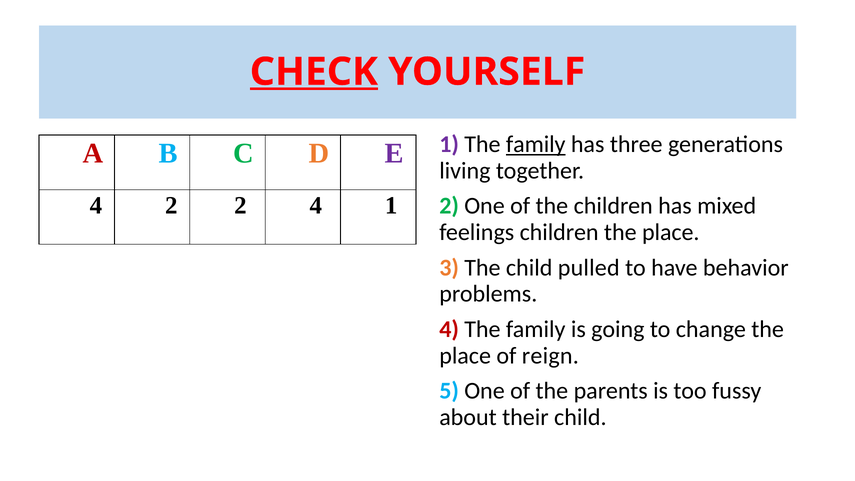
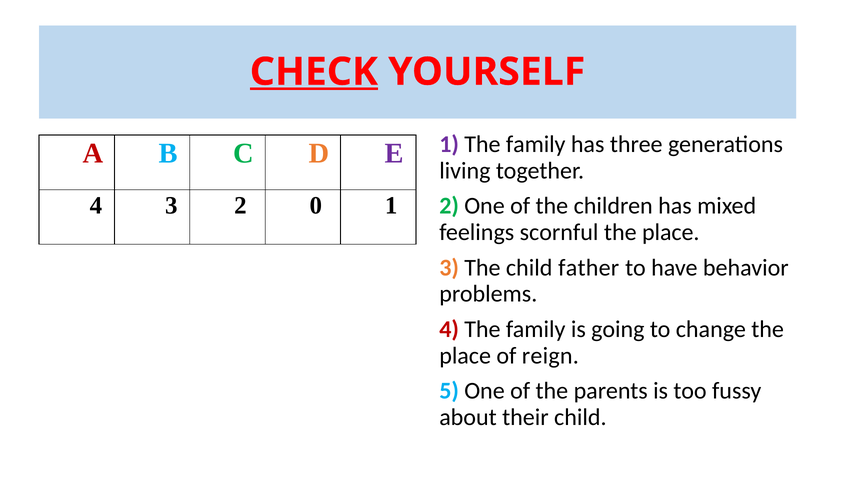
family at (536, 144) underline: present -> none
4 2: 2 -> 3
2 4: 4 -> 0
feelings children: children -> scornful
pulled: pulled -> father
